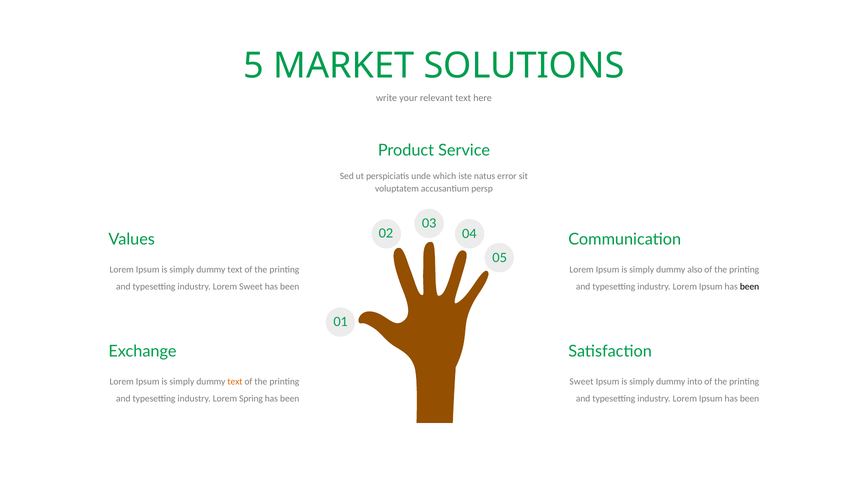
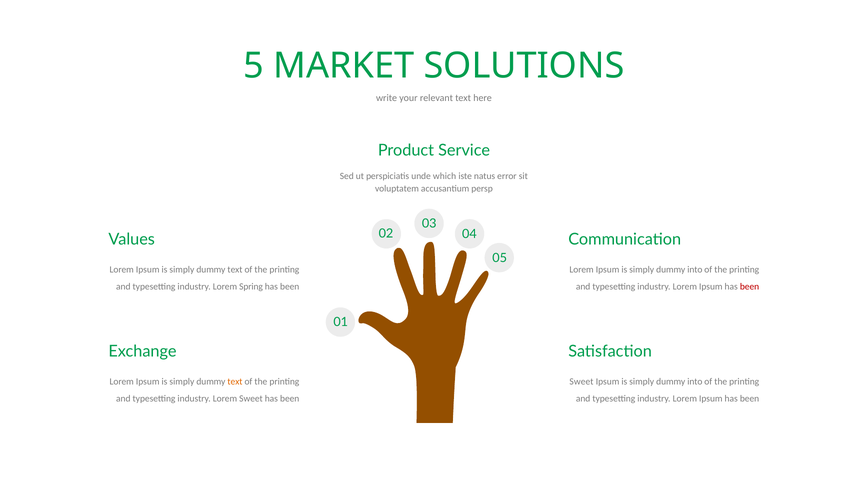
also at (695, 270): also -> into
Lorem Sweet: Sweet -> Spring
been at (750, 287) colour: black -> red
Lorem Spring: Spring -> Sweet
